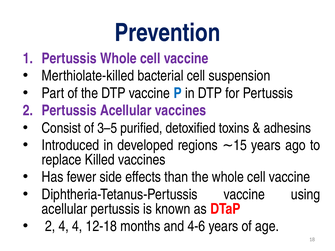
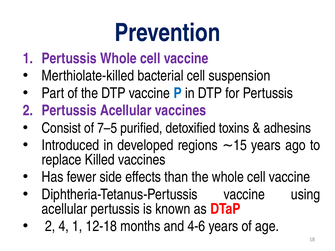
3–5: 3–5 -> 7–5
4 4: 4 -> 1
